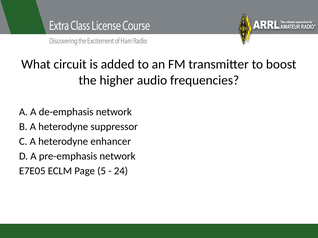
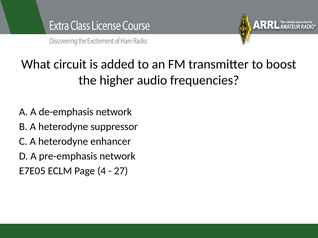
5: 5 -> 4
24: 24 -> 27
